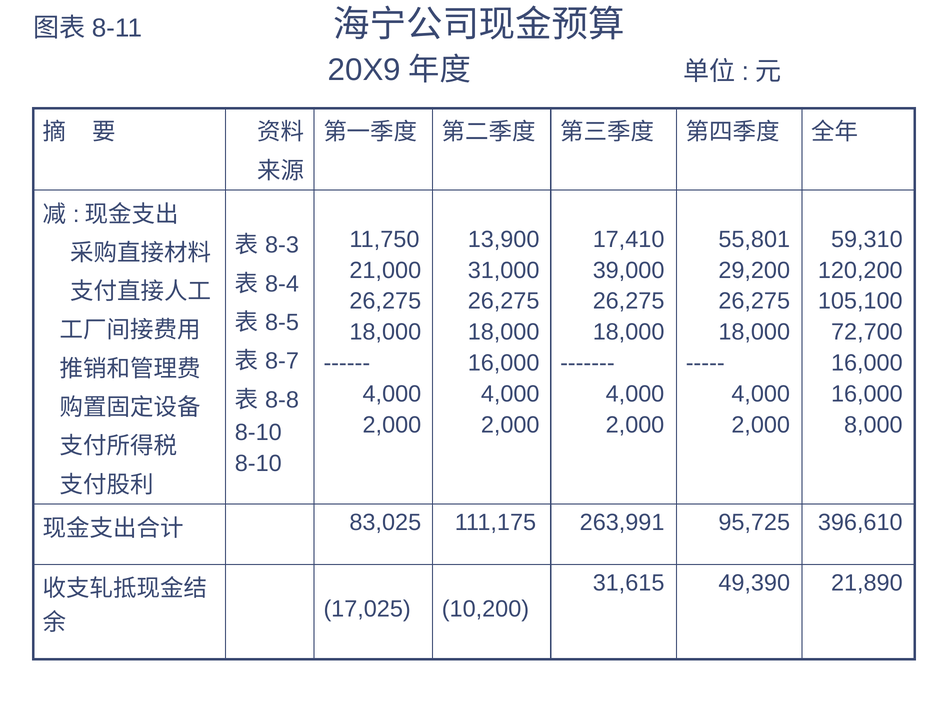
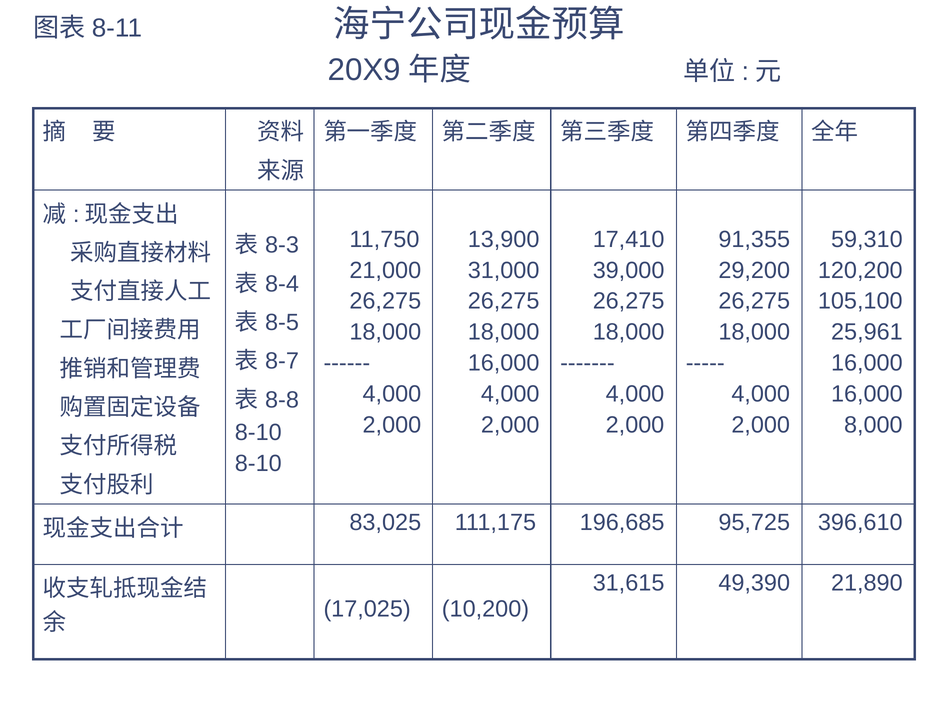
55,801: 55,801 -> 91,355
72,700: 72,700 -> 25,961
263,991: 263,991 -> 196,685
